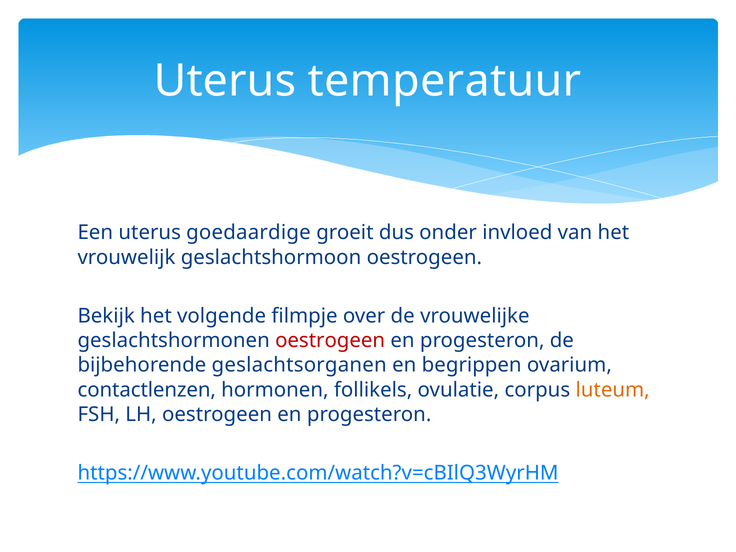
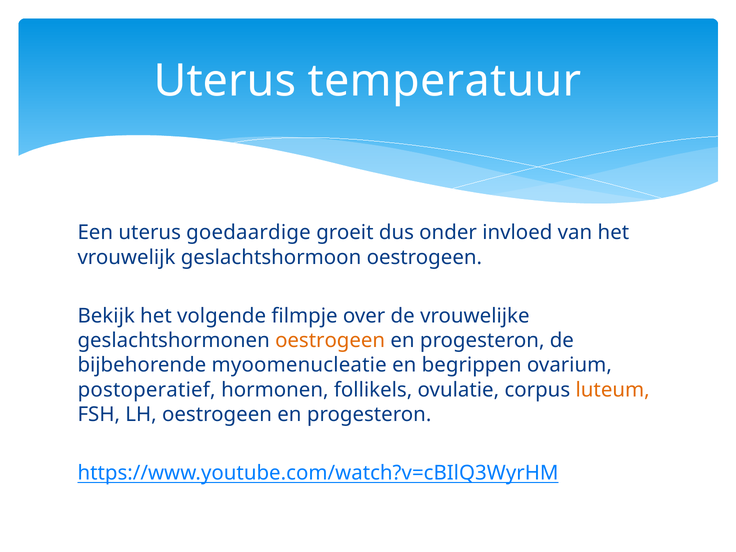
oestrogeen at (330, 341) colour: red -> orange
geslachtsorganen: geslachtsorganen -> myoomenucleatie
contactlenzen: contactlenzen -> postoperatief
